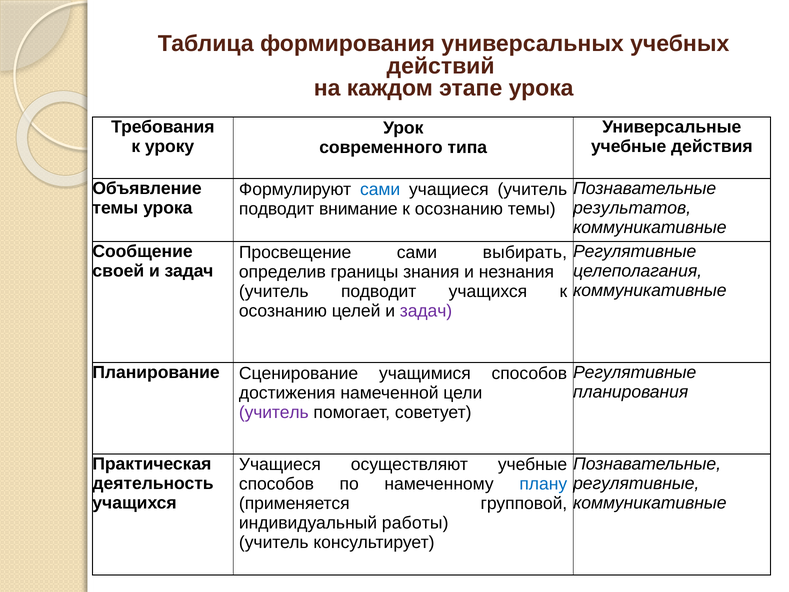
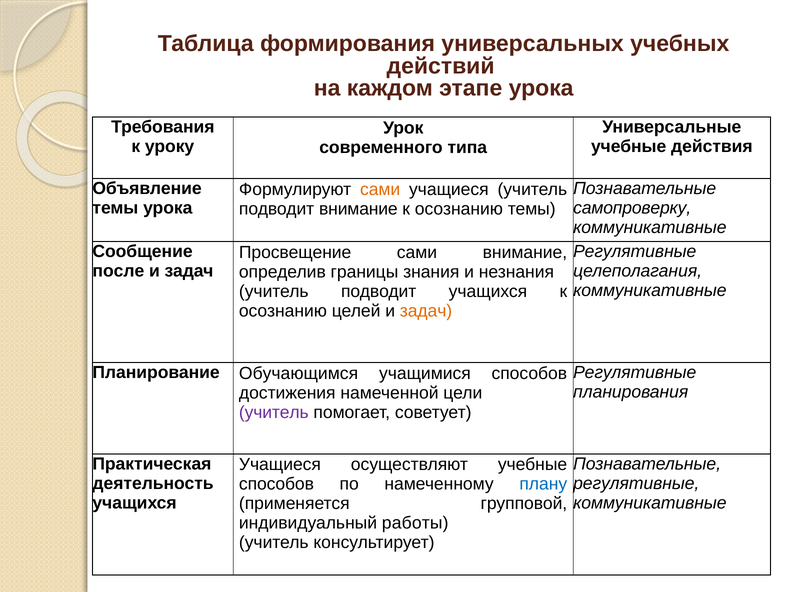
сами at (380, 189) colour: blue -> orange
результатов: результатов -> самопроверку
сами выбирать: выбирать -> внимание
своей: своей -> после
задач at (426, 311) colour: purple -> orange
Сценирование: Сценирование -> Обучающимся
